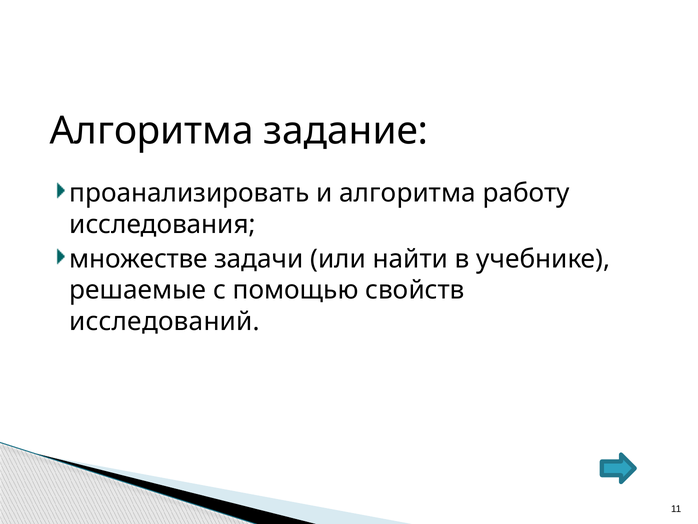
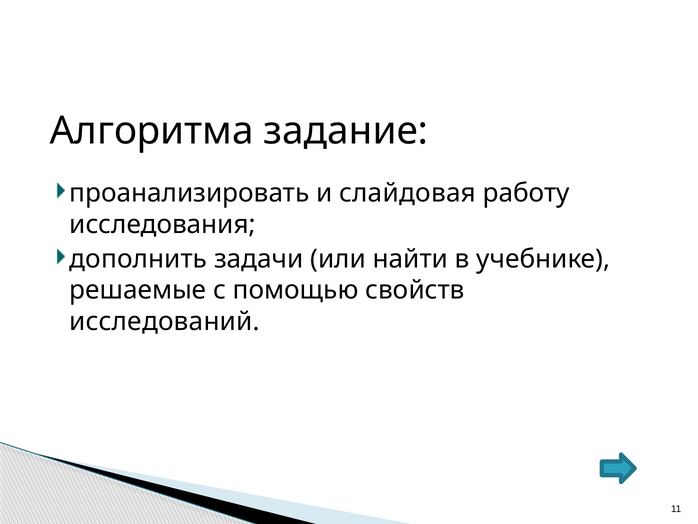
и алгоритма: алгоритма -> слайдовая
множестве: множестве -> дополнить
